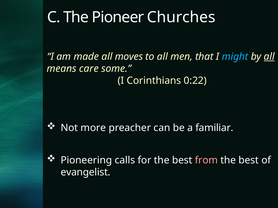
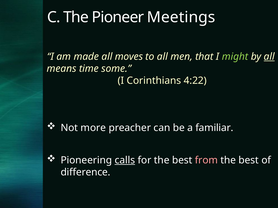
Churches: Churches -> Meetings
might colour: light blue -> light green
care: care -> time
0:22: 0:22 -> 4:22
calls underline: none -> present
evangelist: evangelist -> difference
